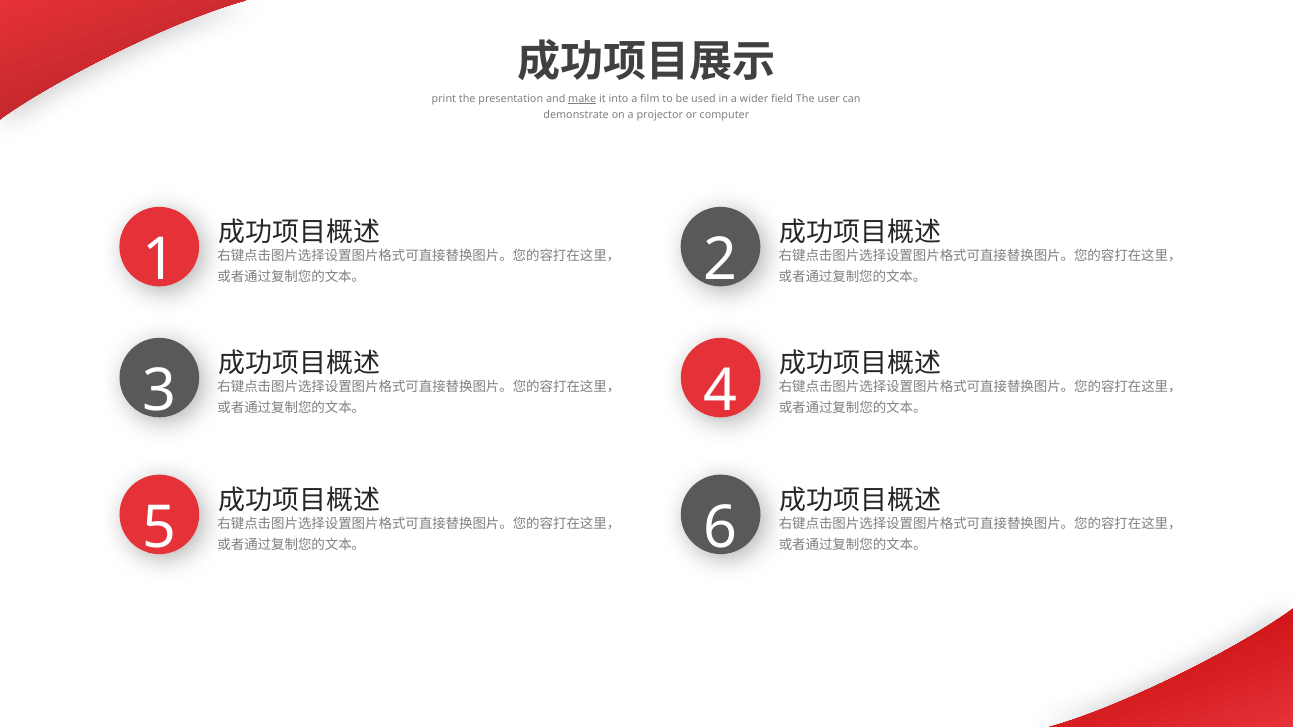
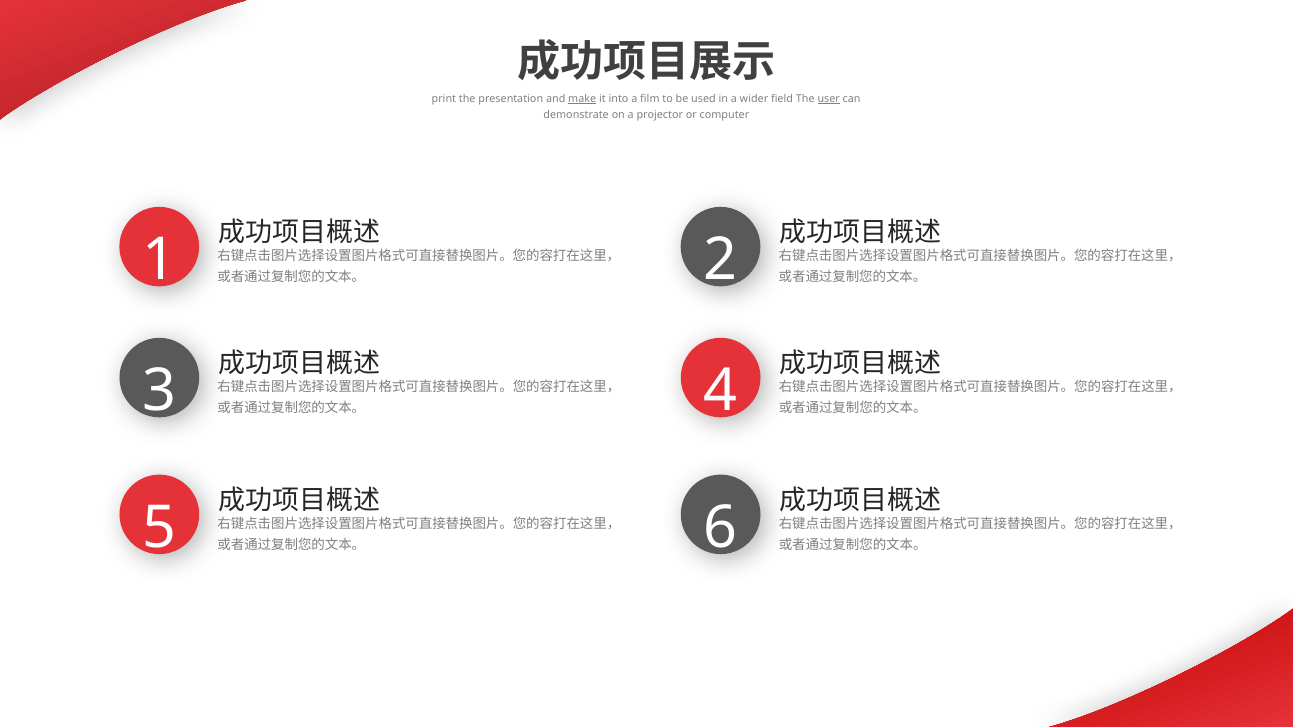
user underline: none -> present
